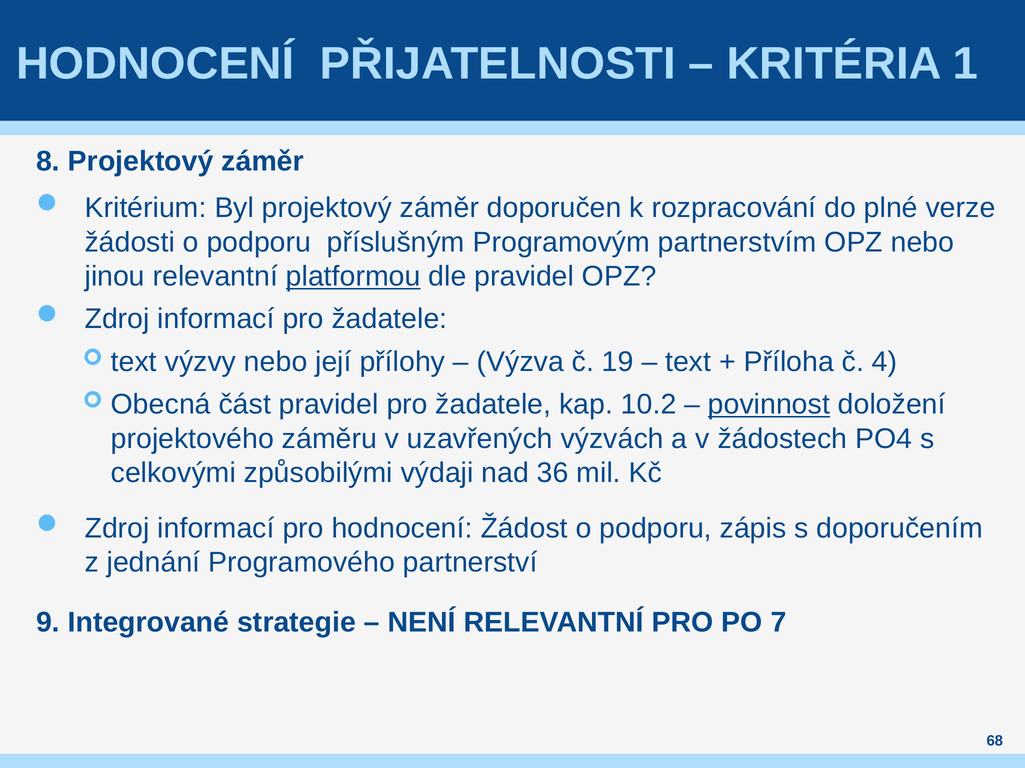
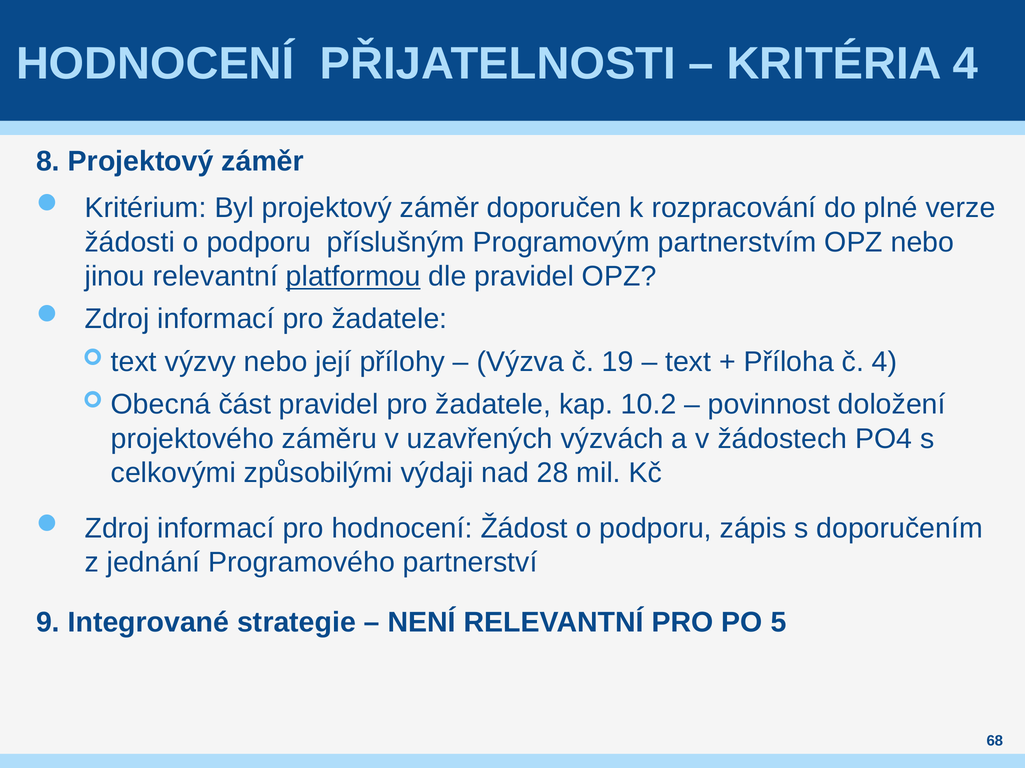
KRITÉRIA 1: 1 -> 4
povinnost underline: present -> none
36: 36 -> 28
7: 7 -> 5
